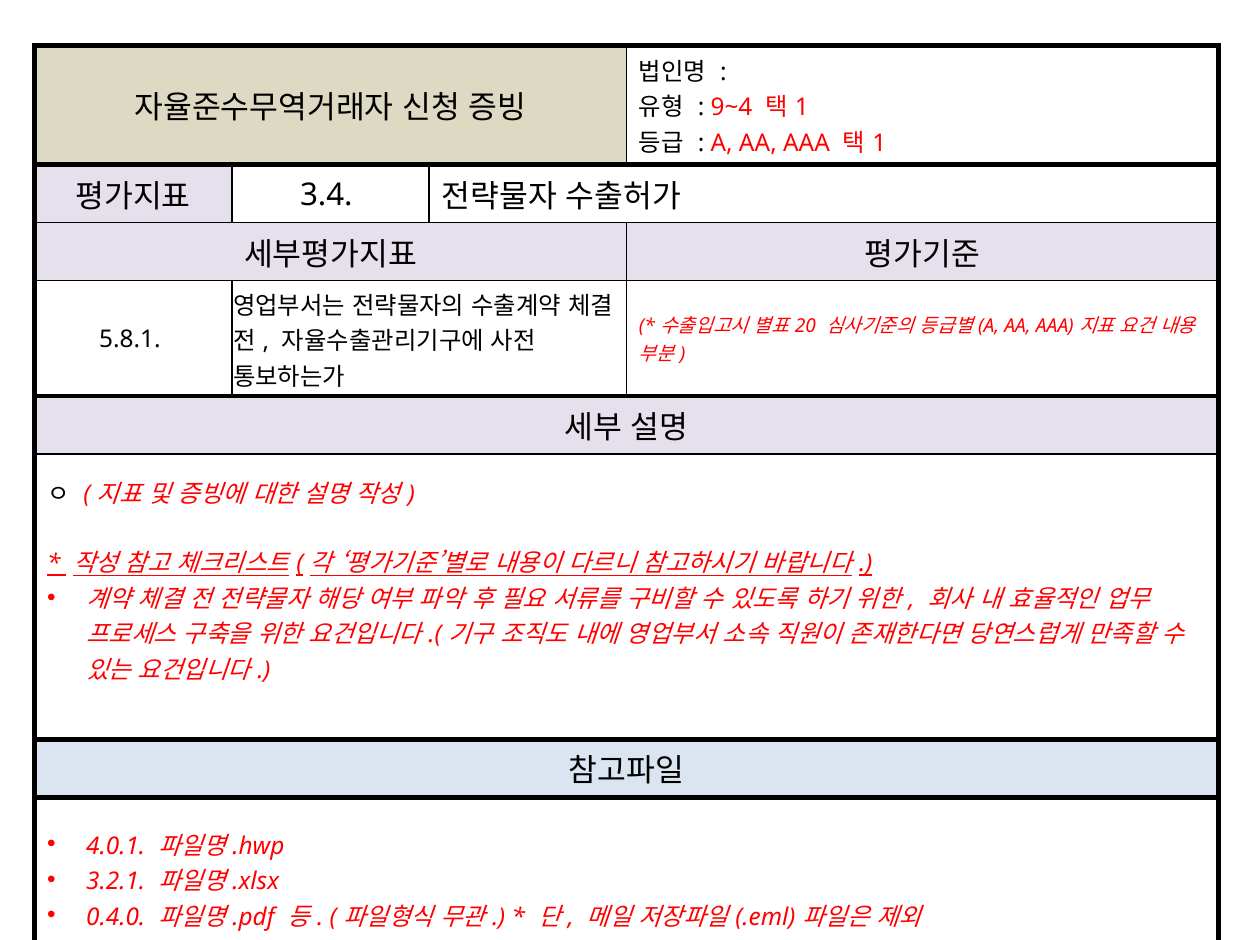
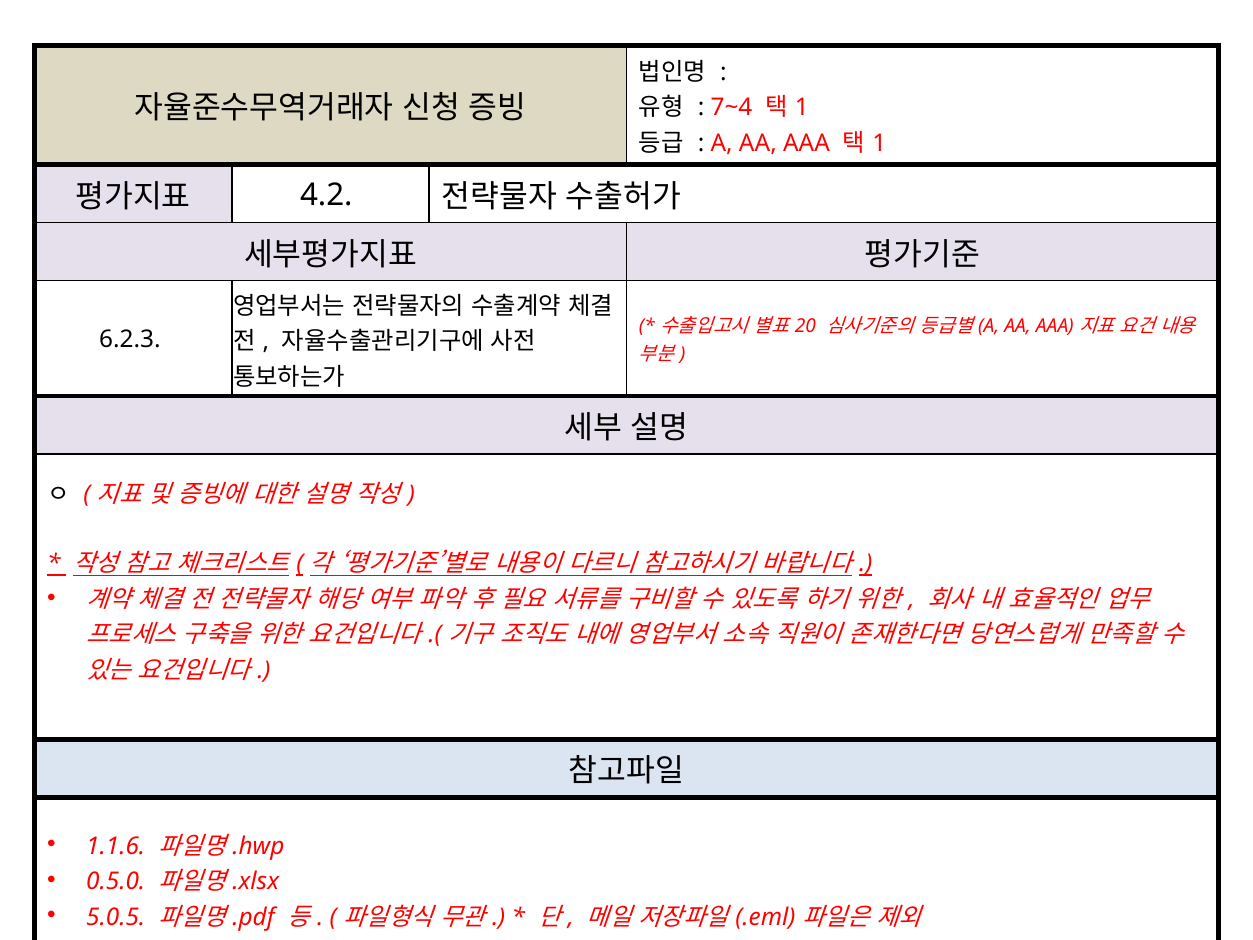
9~4: 9~4 -> 7~4
3.4: 3.4 -> 4.2
5.8.1: 5.8.1 -> 6.2.3
4.0.1: 4.0.1 -> 1.1.6
3.2.1: 3.2.1 -> 0.5.0
0.4.0: 0.4.0 -> 5.0.5
